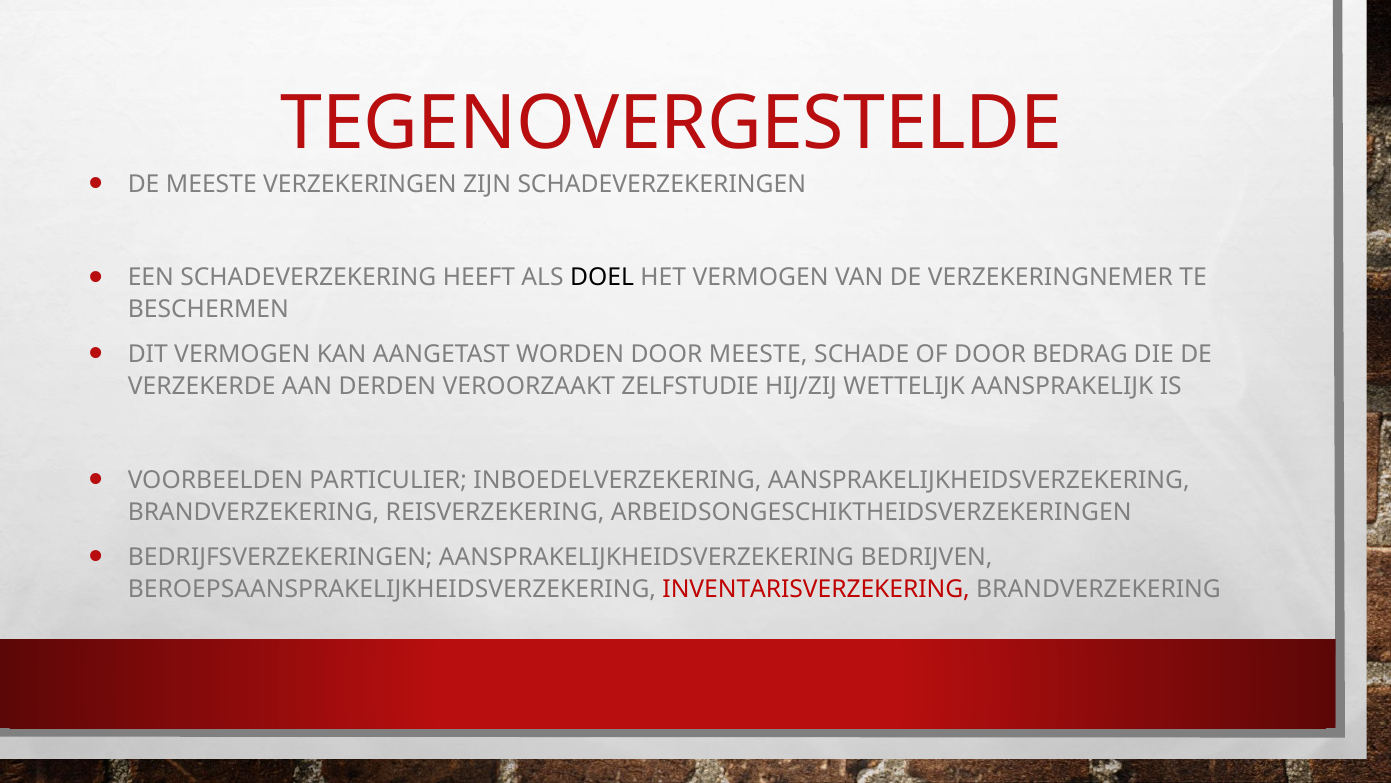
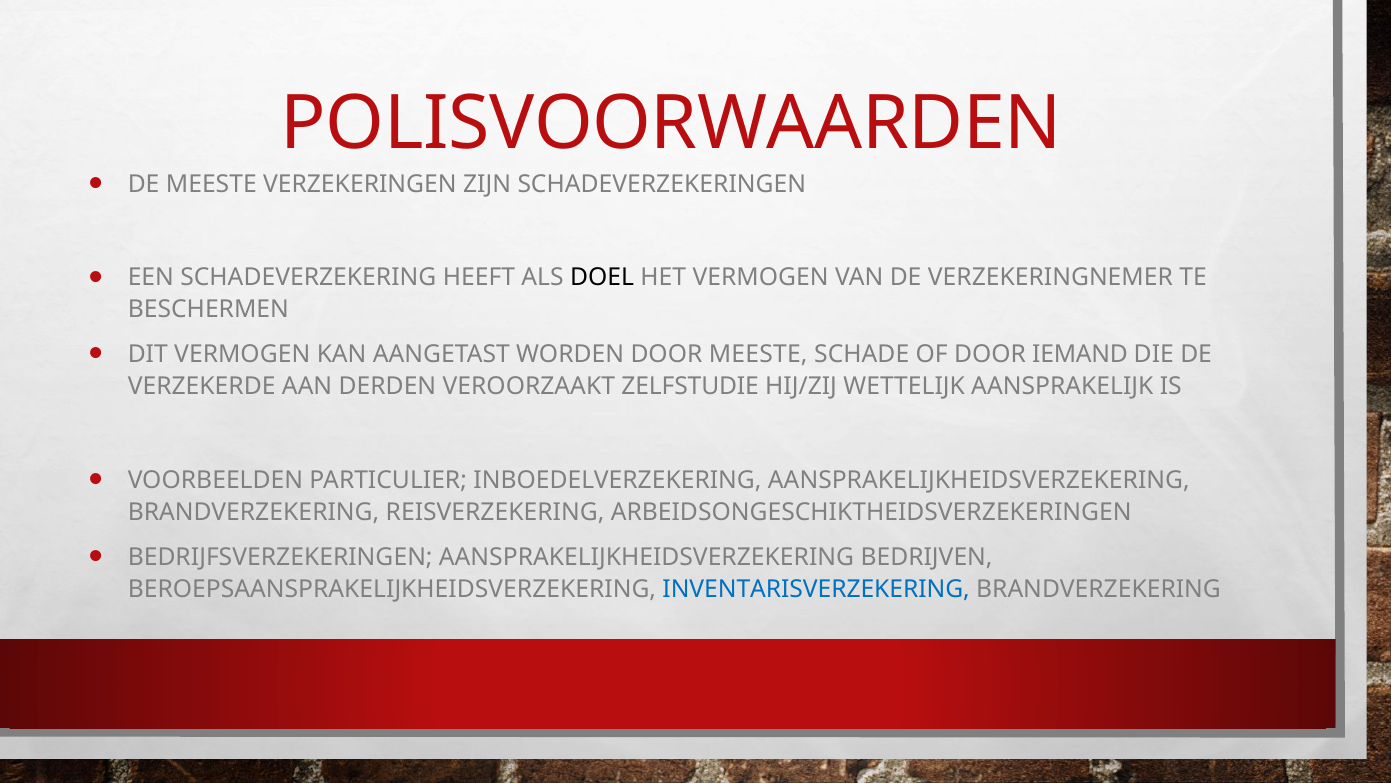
TEGENOVERGESTELDE: TEGENOVERGESTELDE -> POLISVOORWAARDEN
BEDRAG: BEDRAG -> IEMAND
INVENTARISVERZEKERING colour: red -> blue
